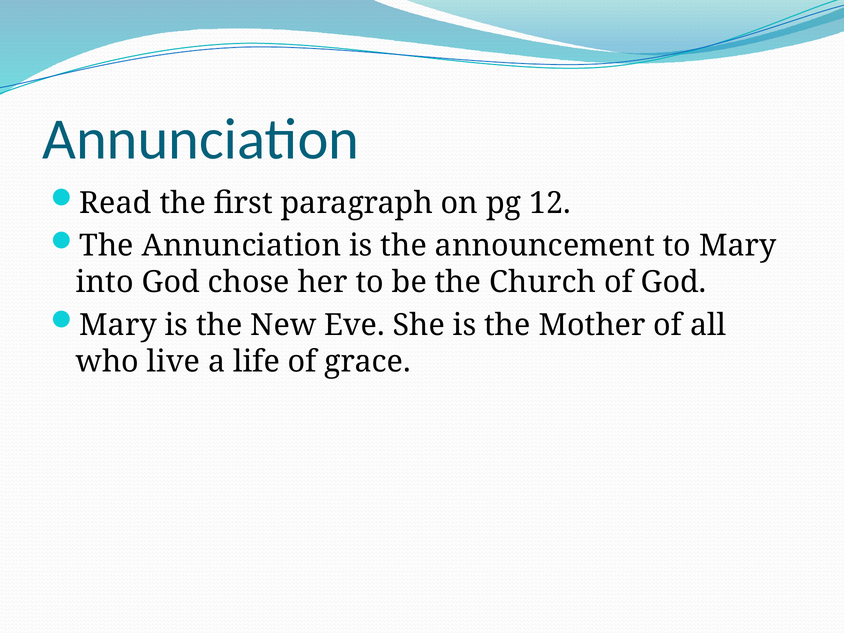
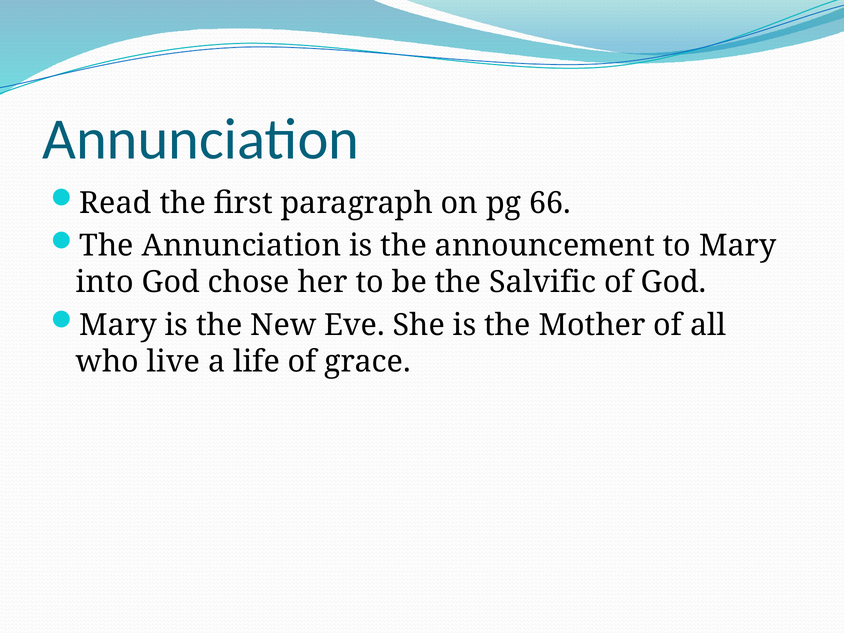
12: 12 -> 66
Church: Church -> Salvific
